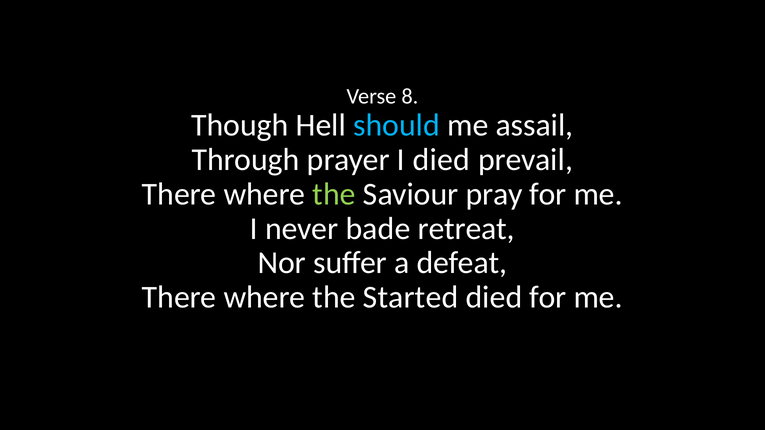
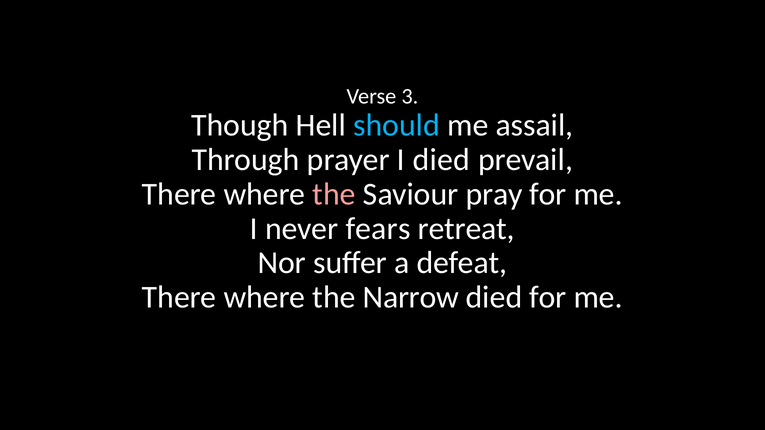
8: 8 -> 3
the at (334, 194) colour: light green -> pink
bade: bade -> fears
Started: Started -> Narrow
